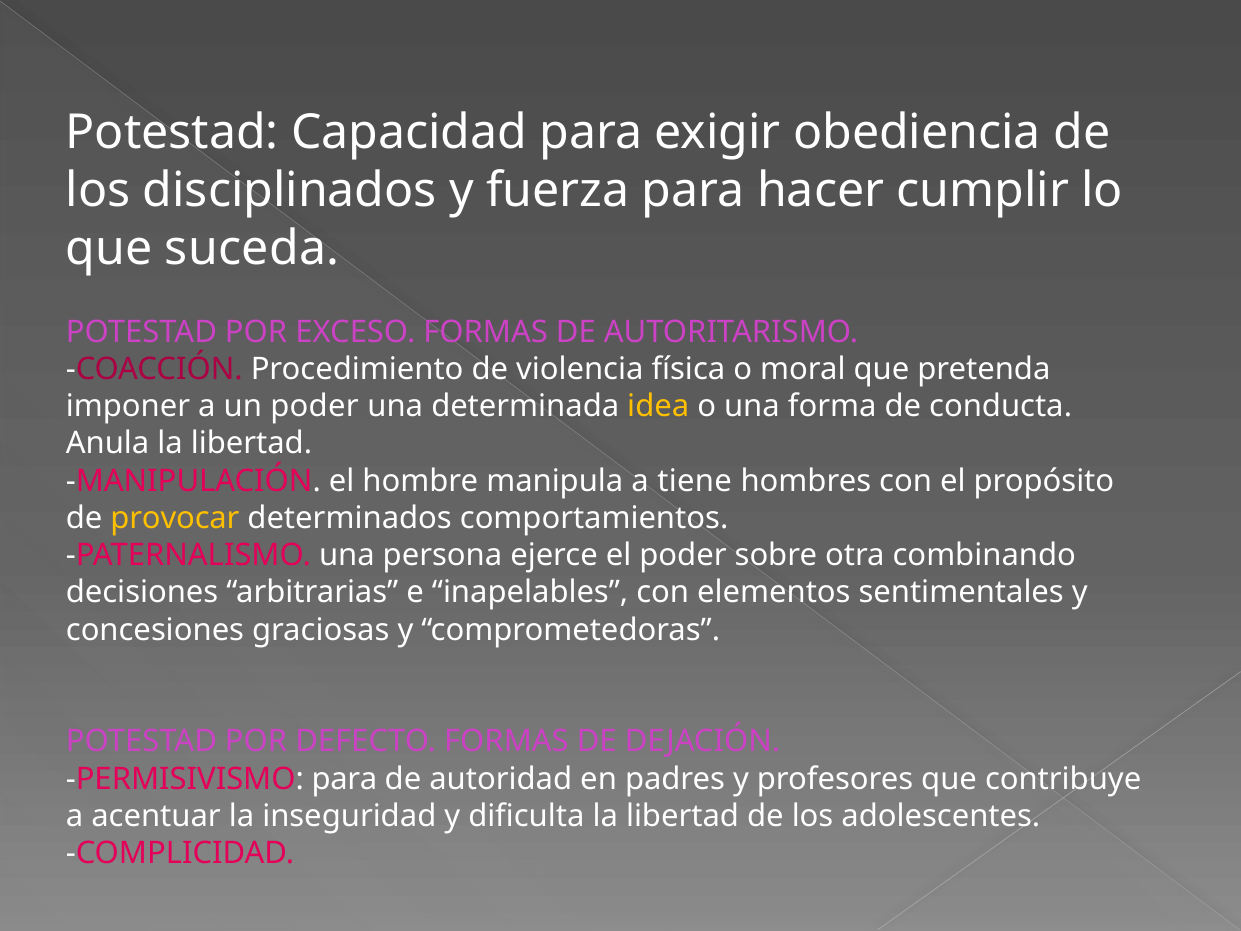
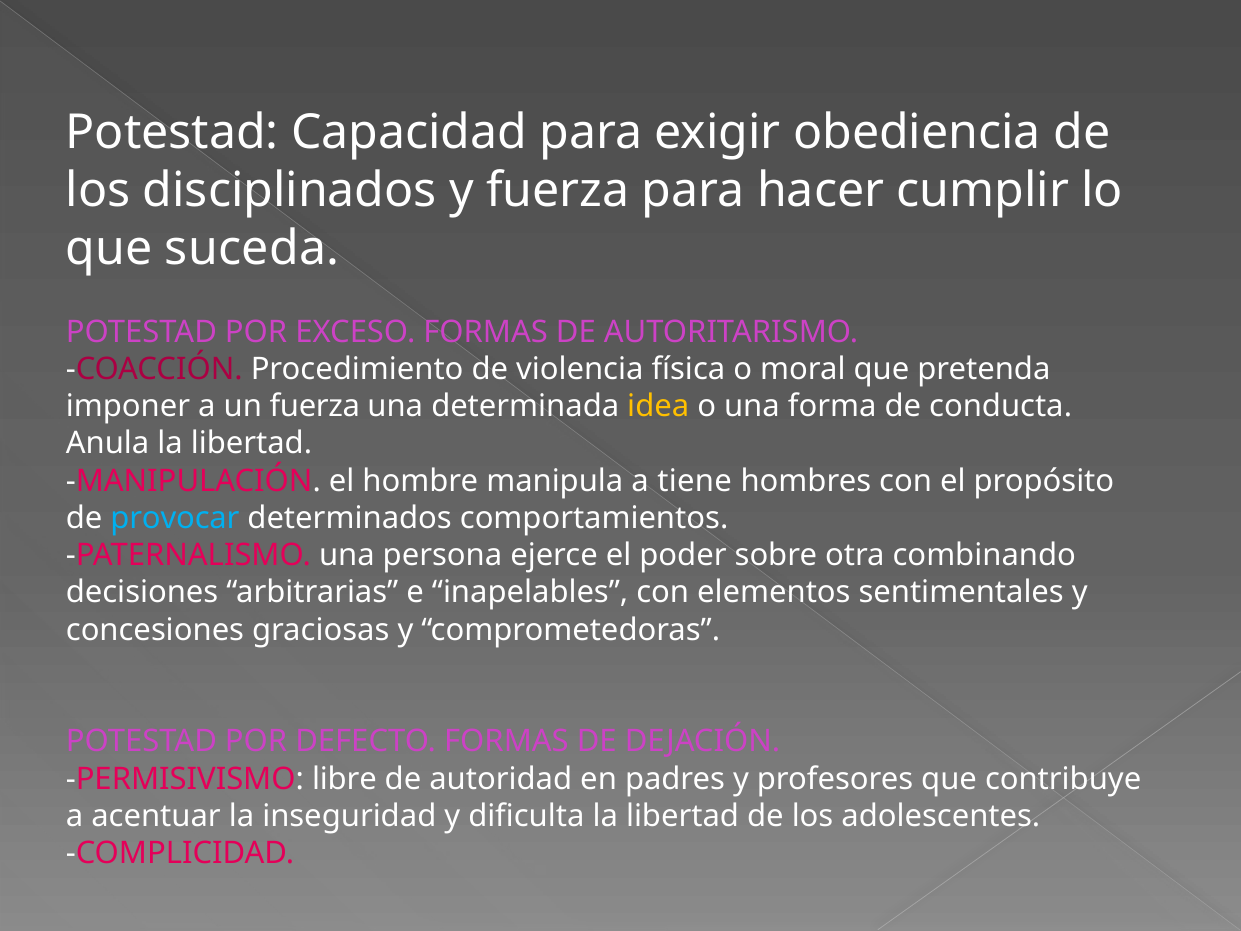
un poder: poder -> fuerza
provocar colour: yellow -> light blue
PERMISIVISMO para: para -> libre
